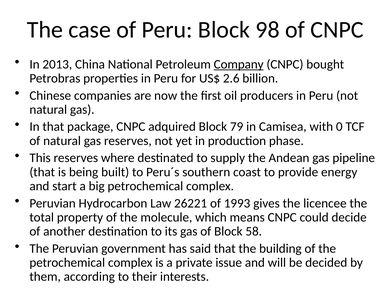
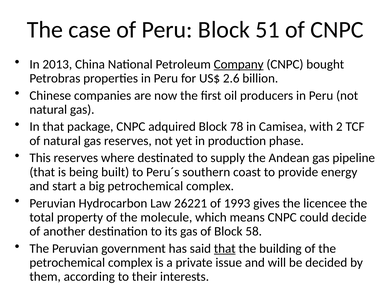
98: 98 -> 51
79: 79 -> 78
0: 0 -> 2
that at (225, 249) underline: none -> present
